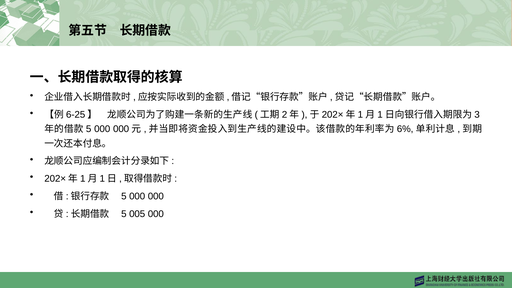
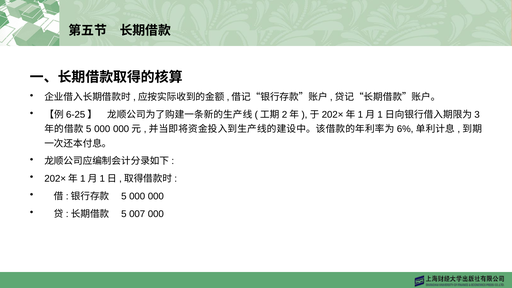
005: 005 -> 007
